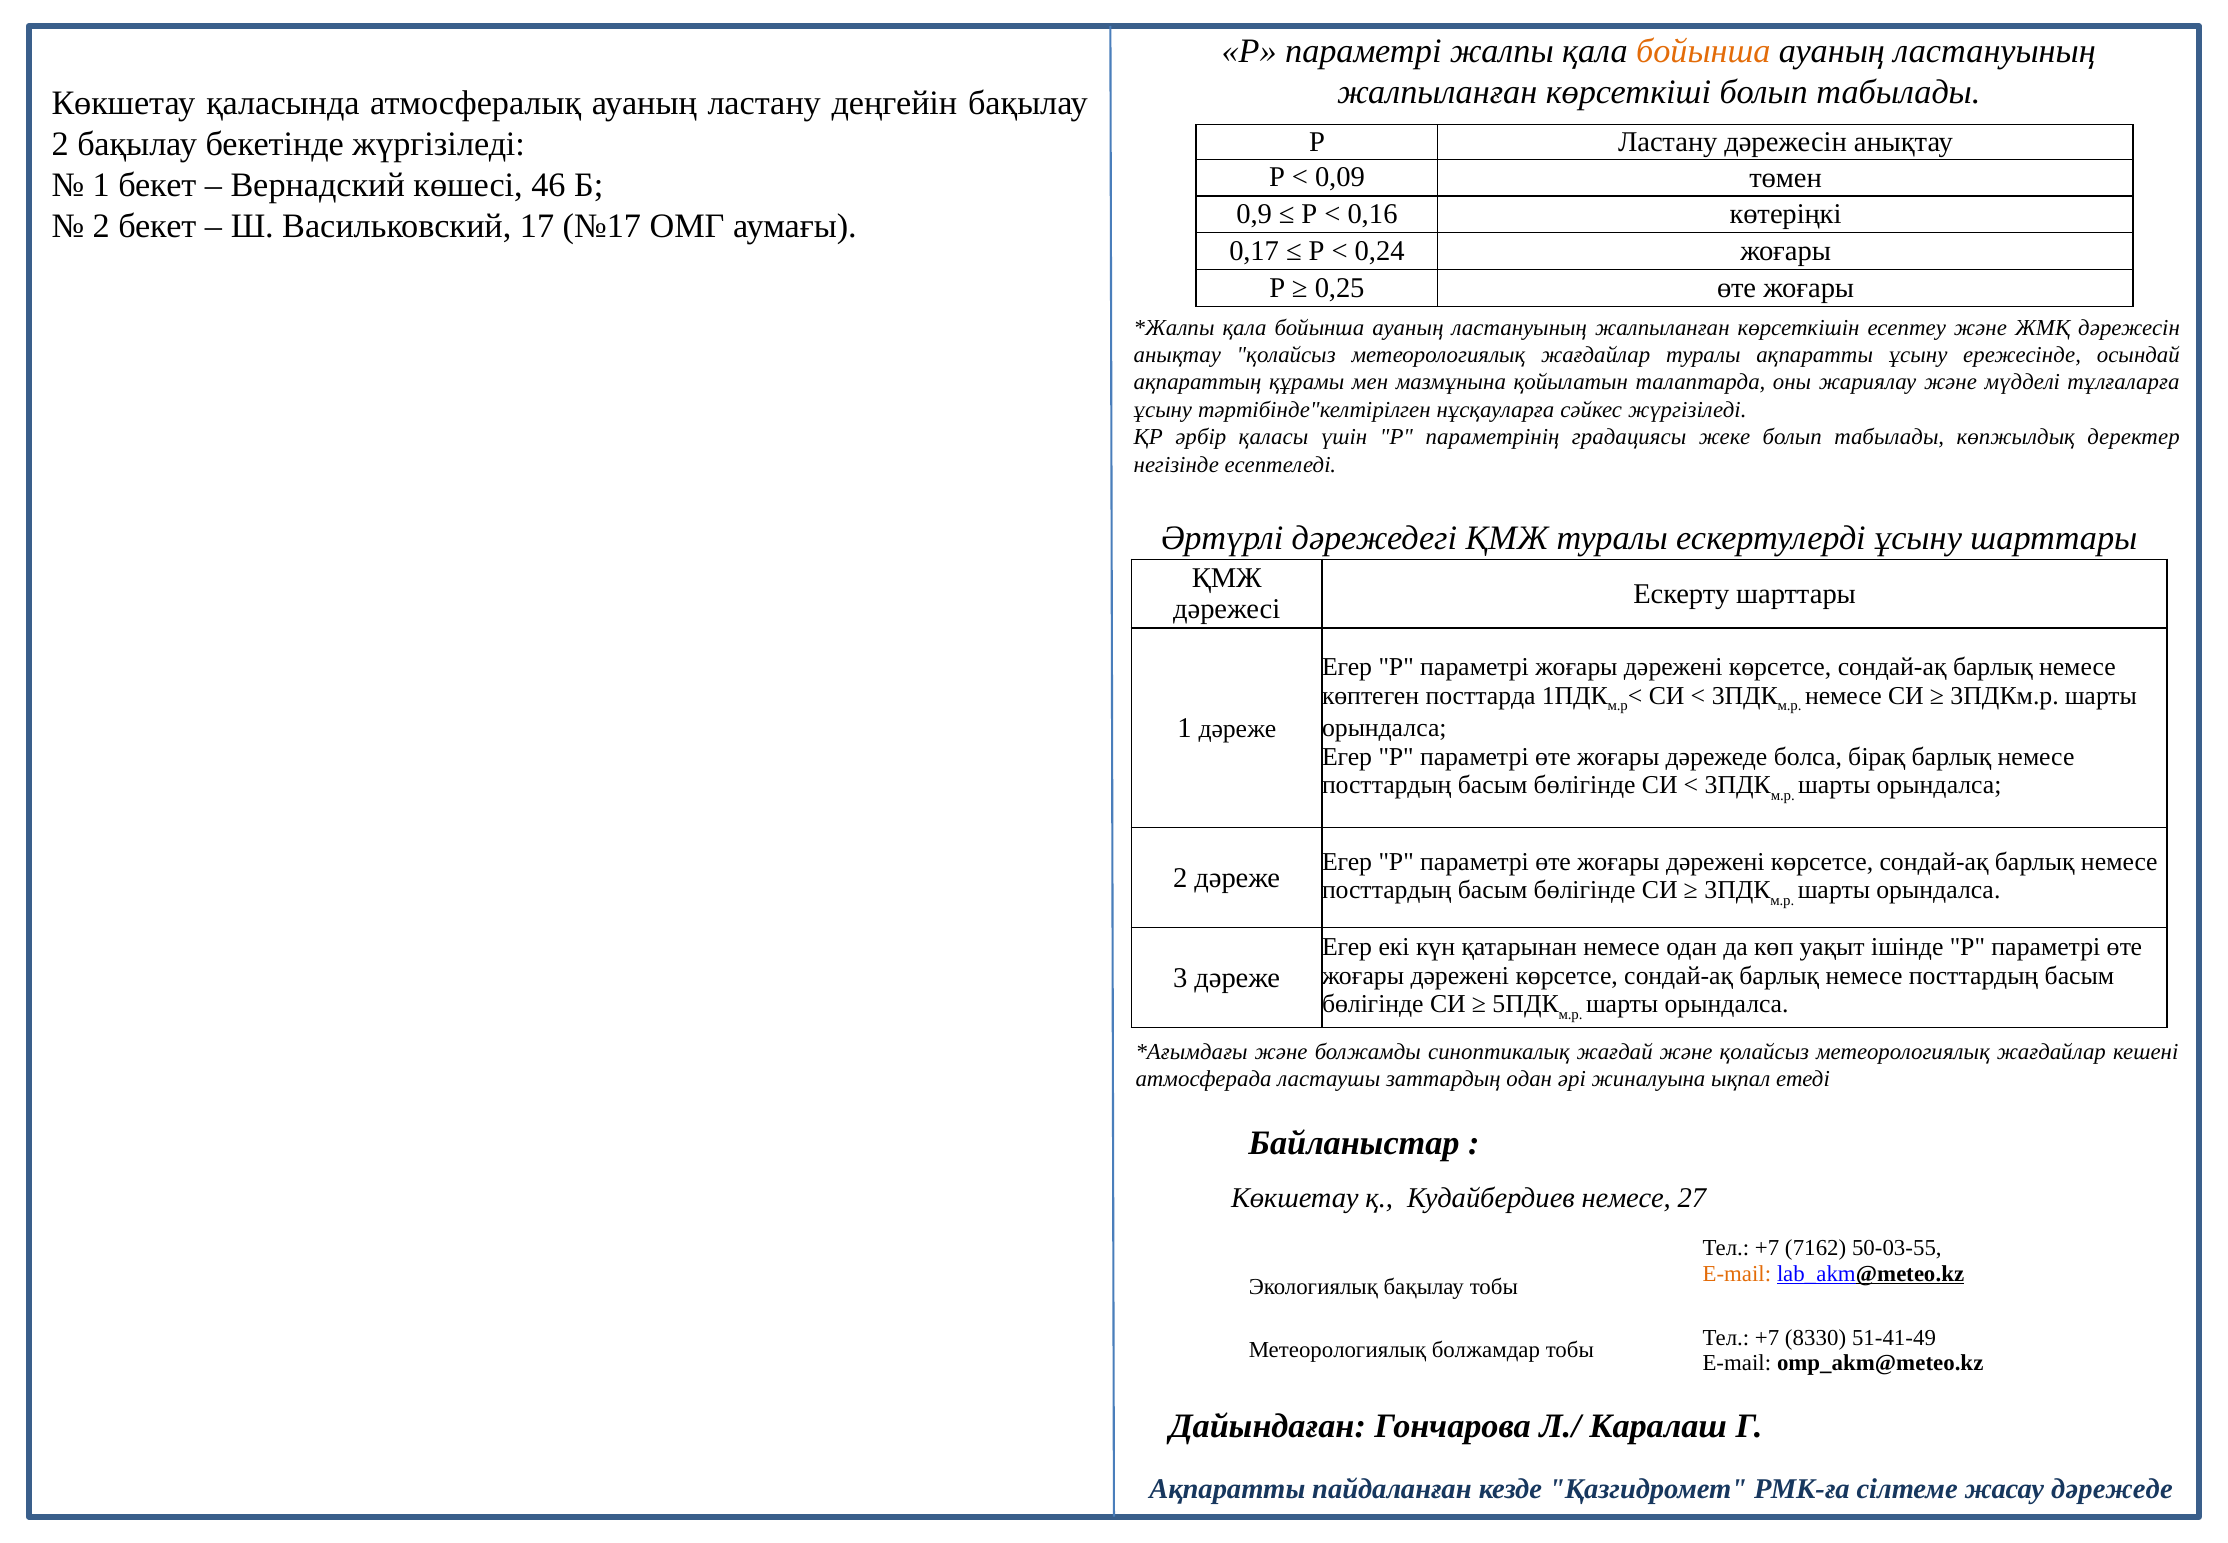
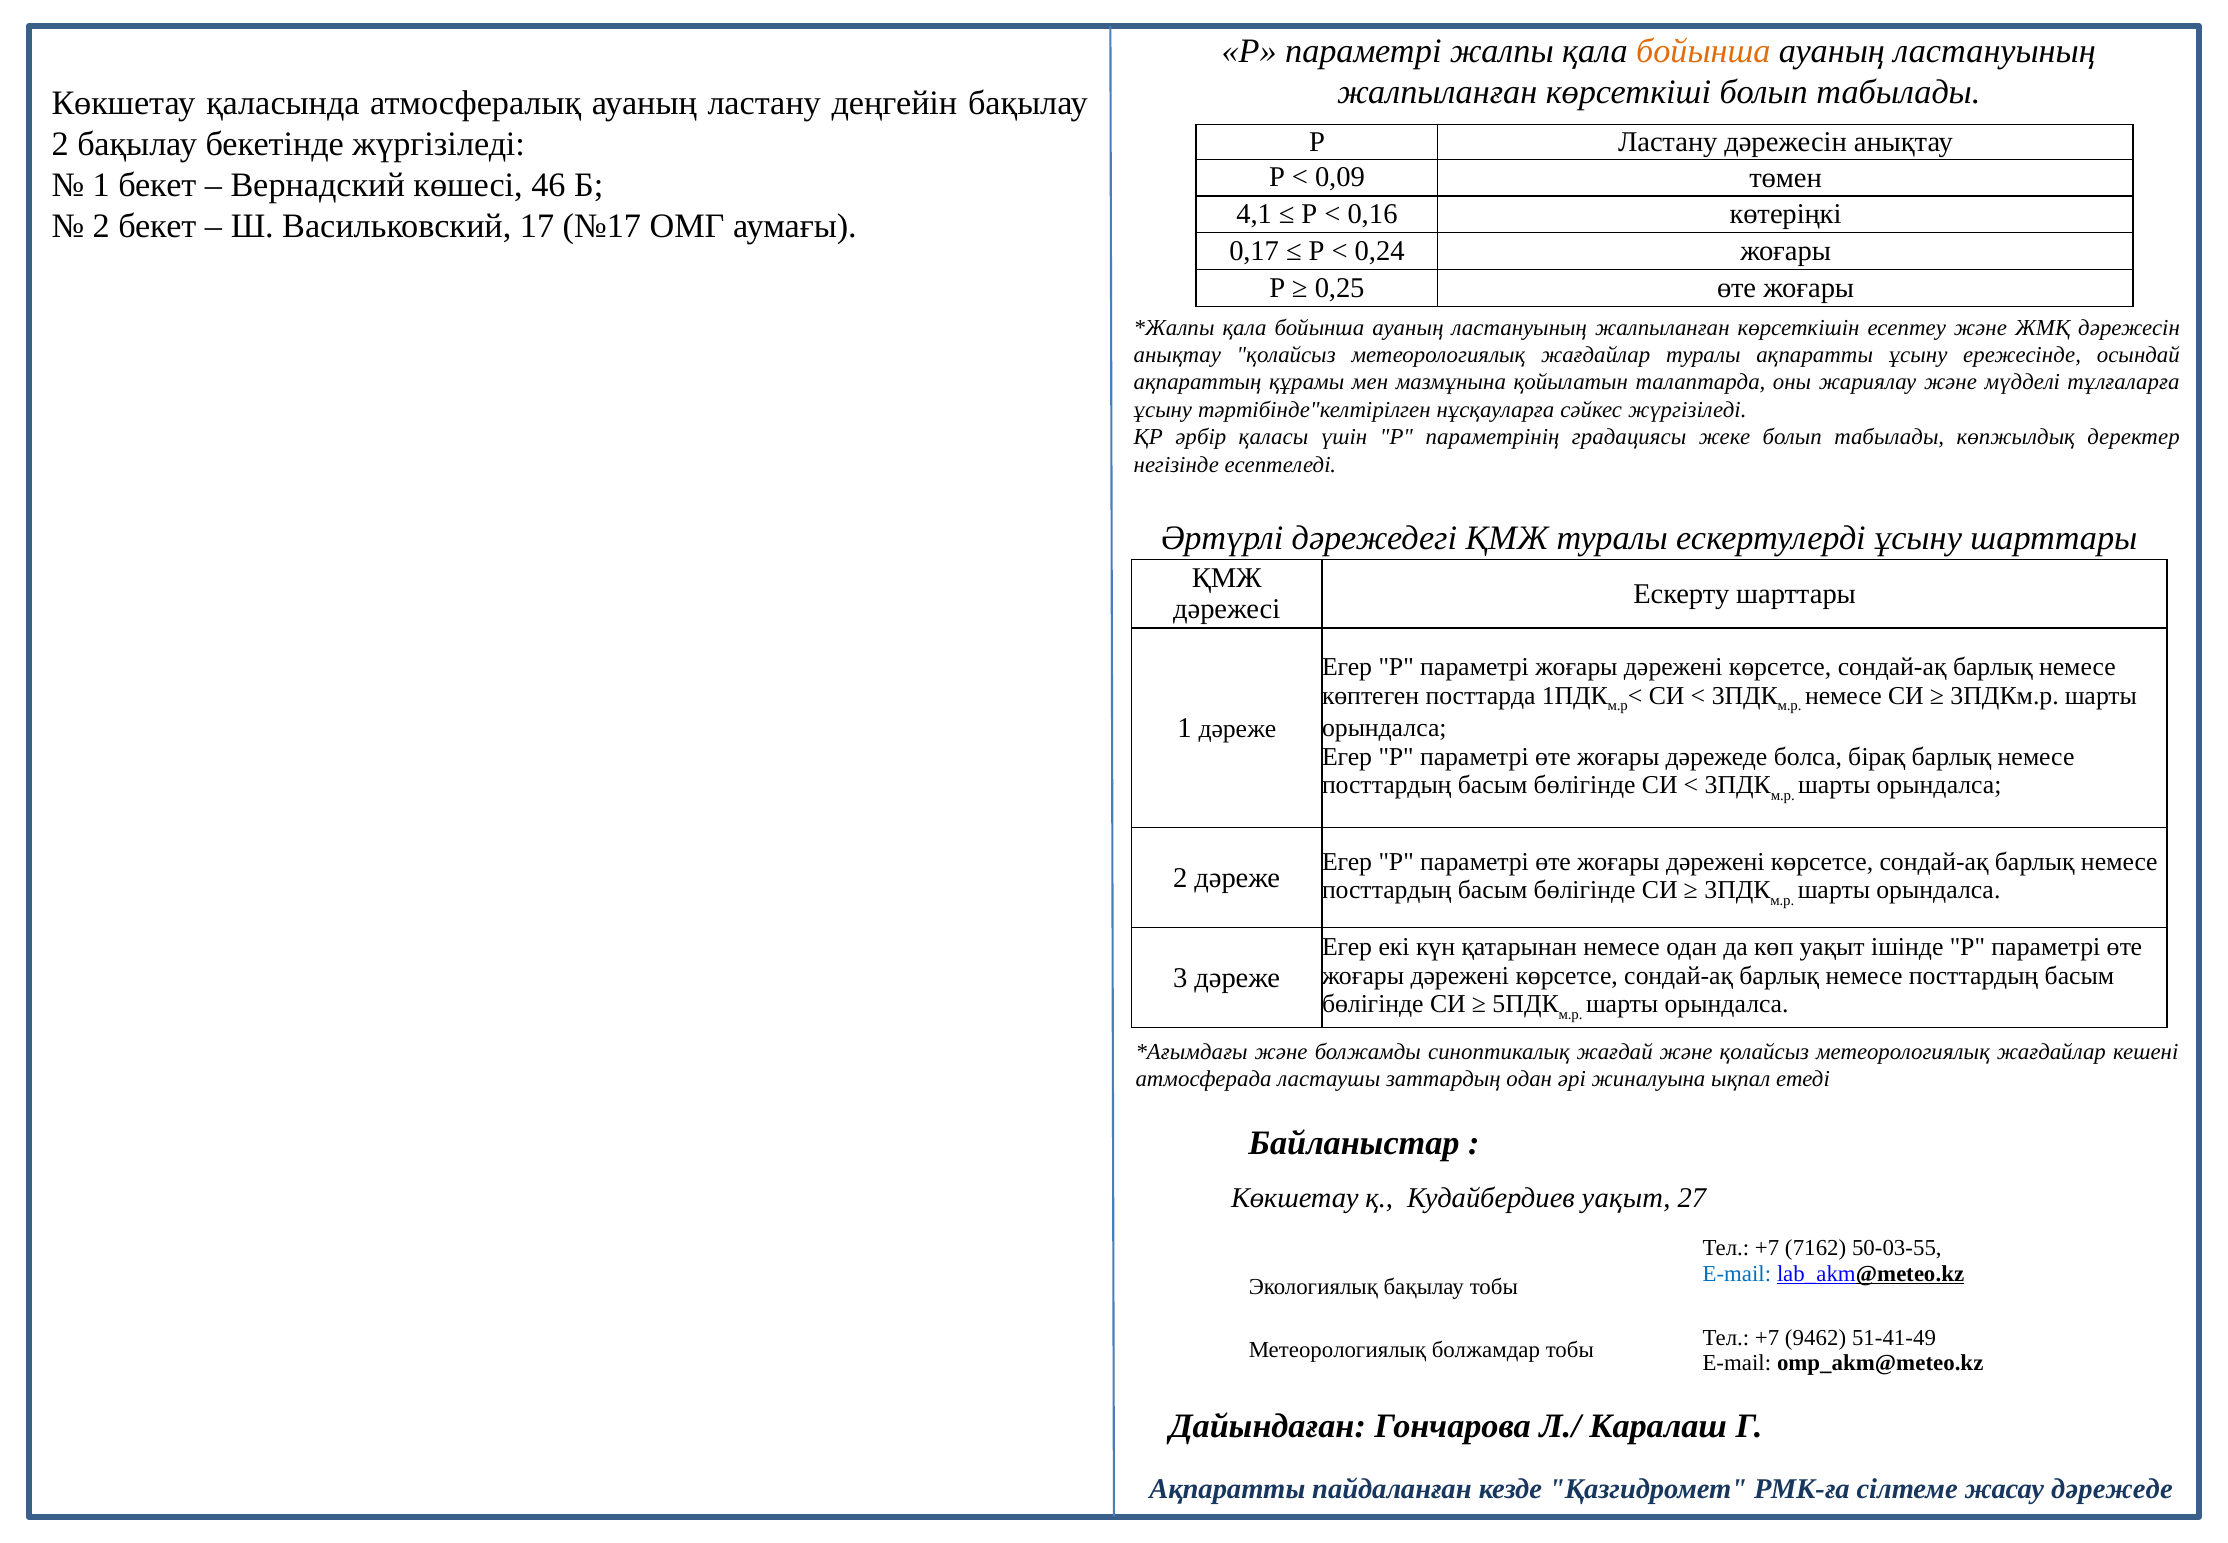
0,9: 0,9 -> 4,1
Кудайбердиев немесе: немесе -> уақыт
E-mail at (1737, 1273) colour: orange -> blue
8330: 8330 -> 9462
